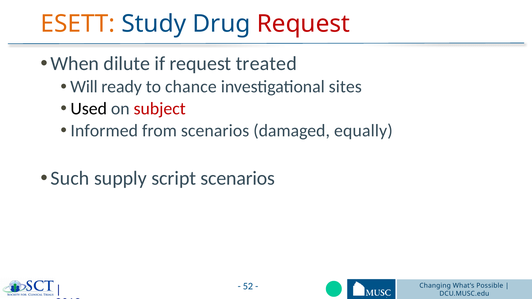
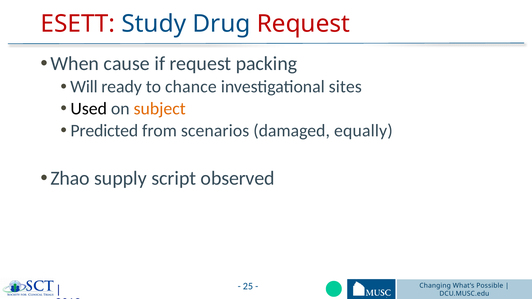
ESETT colour: orange -> red
dilute: dilute -> cause
treated: treated -> packing
subject colour: red -> orange
Informed: Informed -> Predicted
Such: Such -> Zhao
script scenarios: scenarios -> observed
52: 52 -> 25
